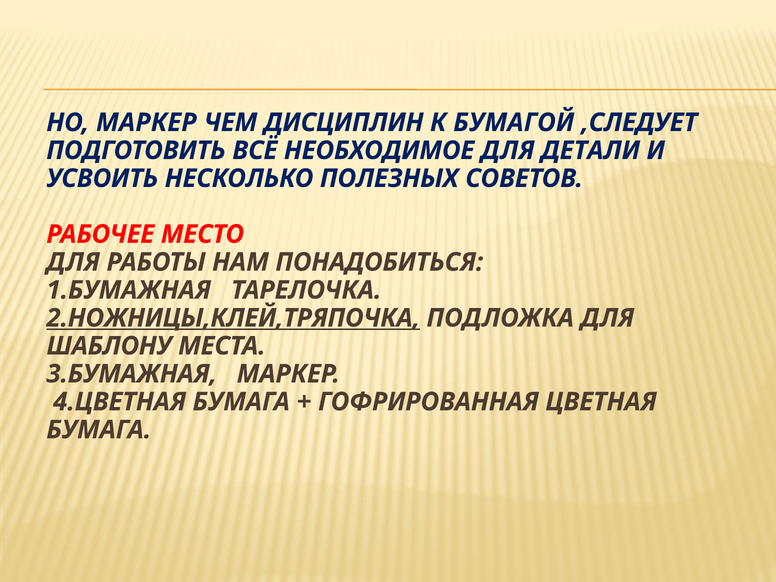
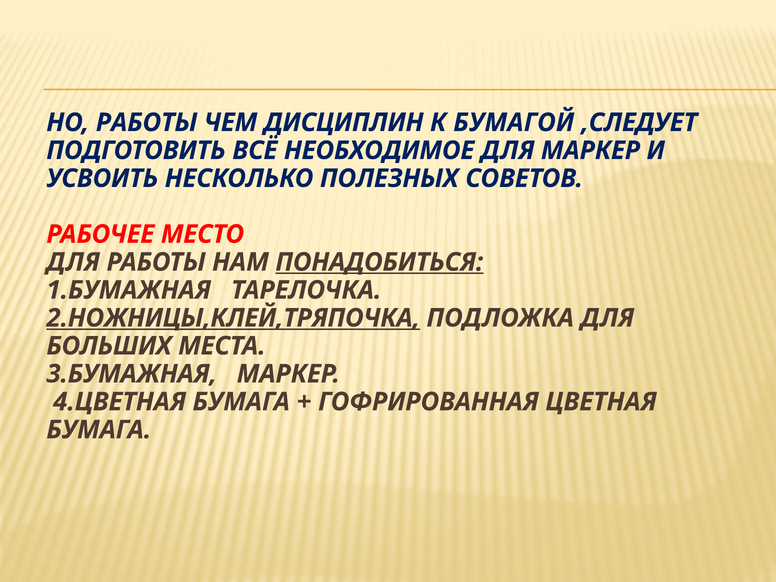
НО МАРКЕР: МАРКЕР -> РАБОТЫ
ДЛЯ ДЕТАЛИ: ДЕТАЛИ -> МАРКЕР
ПОНАДОБИТЬСЯ underline: none -> present
ШАБЛОНУ: ШАБЛОНУ -> БОЛЬШИХ
